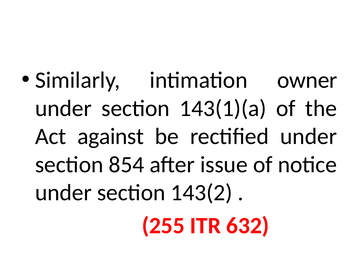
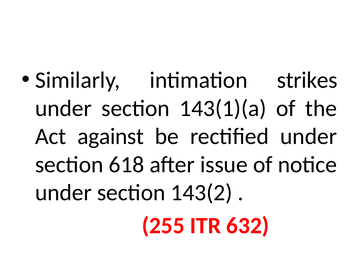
owner: owner -> strikes
854: 854 -> 618
